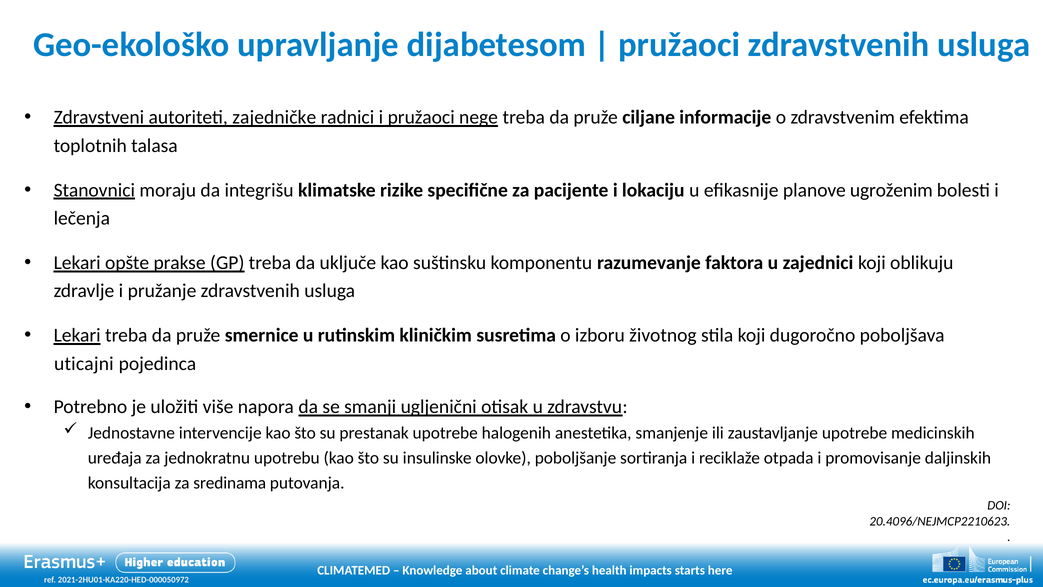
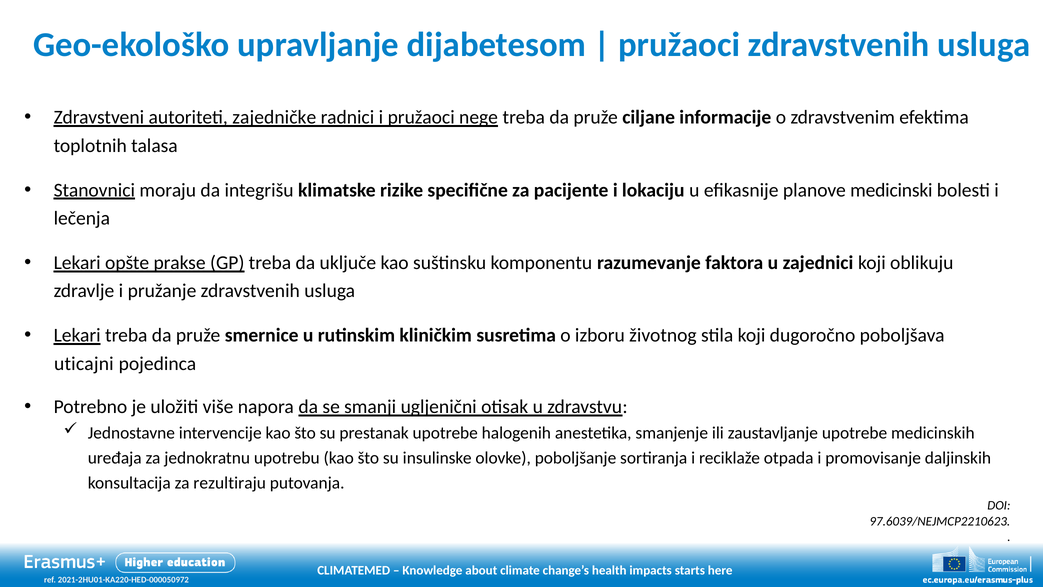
ugroženim: ugroženim -> medicinski
sredinama: sredinama -> rezultiraju
20.4096/NEJMCP2210623: 20.4096/NEJMCP2210623 -> 97.6039/NEJMCP2210623
